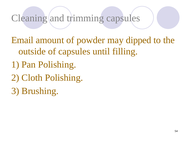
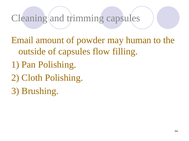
dipped: dipped -> human
until: until -> flow
